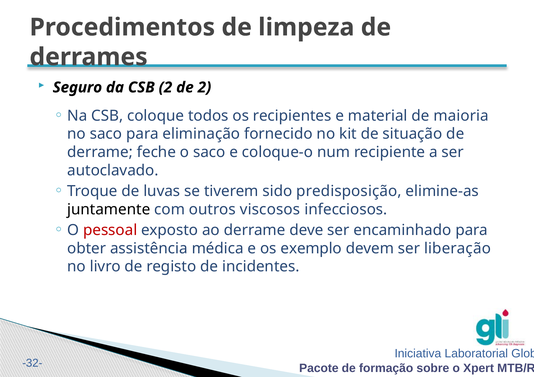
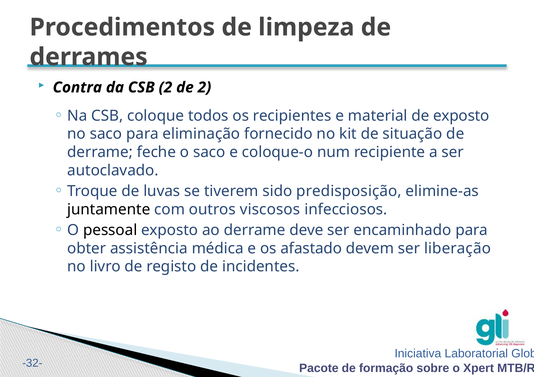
Seguro: Seguro -> Contra
de maioria: maioria -> exposto
pessoal colour: red -> black
exemplo: exemplo -> afastado
